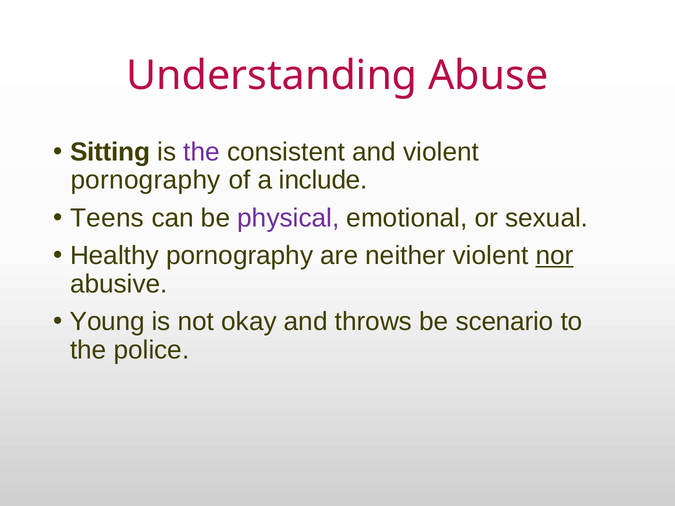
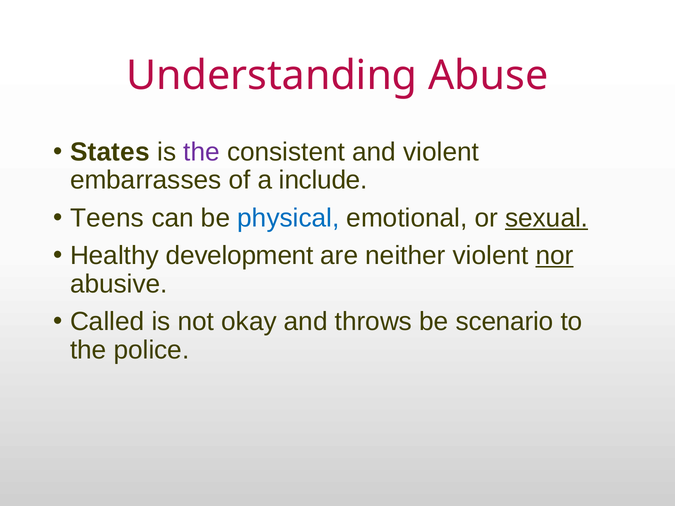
Sitting: Sitting -> States
pornography at (146, 180): pornography -> embarrasses
physical colour: purple -> blue
sexual underline: none -> present
Healthy pornography: pornography -> development
Young: Young -> Called
